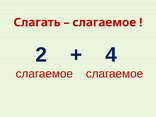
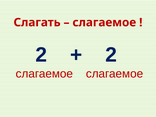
4 at (111, 55): 4 -> 2
